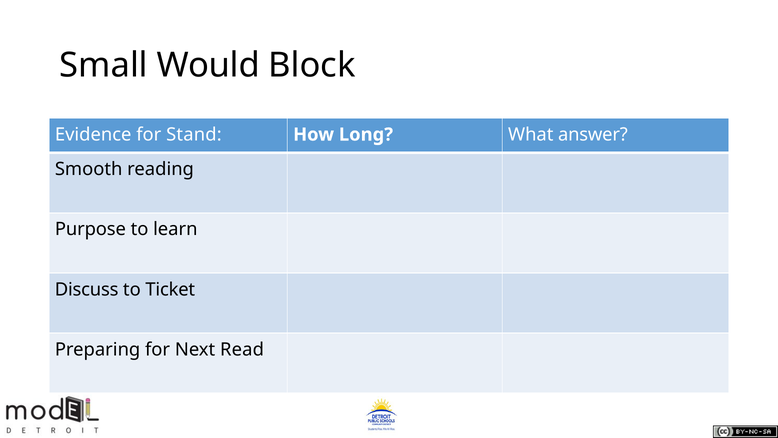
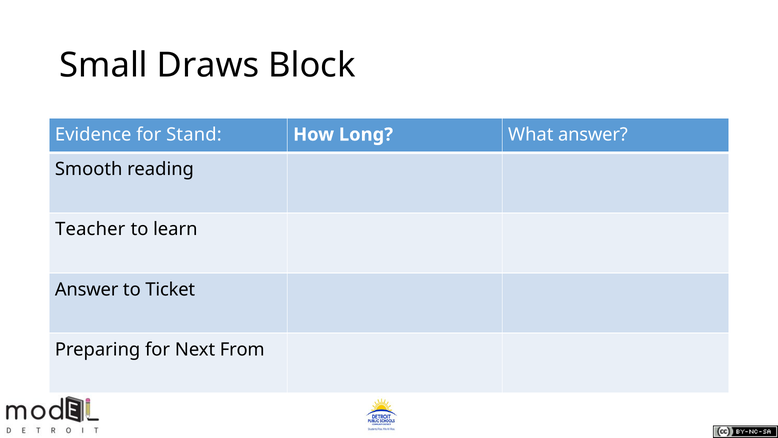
Would: Would -> Draws
Purpose: Purpose -> Teacher
Discuss at (87, 289): Discuss -> Answer
Read: Read -> From
